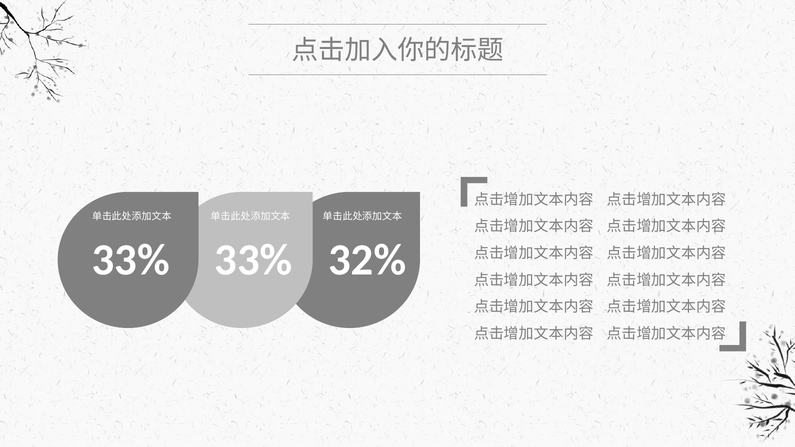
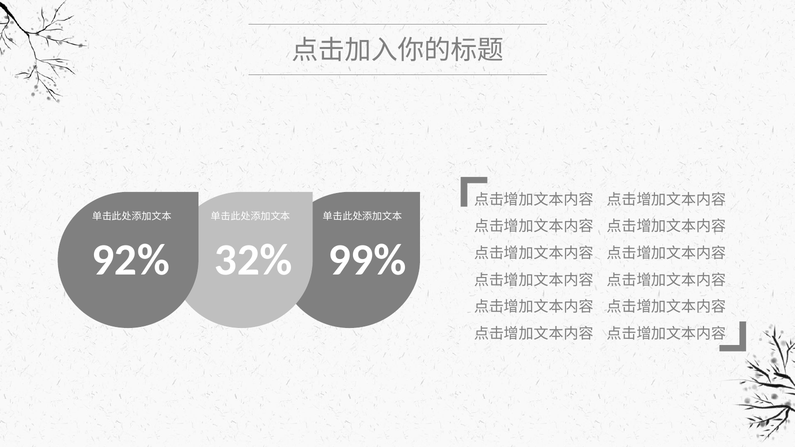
33% at (131, 260): 33% -> 92%
33% at (253, 260): 33% -> 32%
32%: 32% -> 99%
